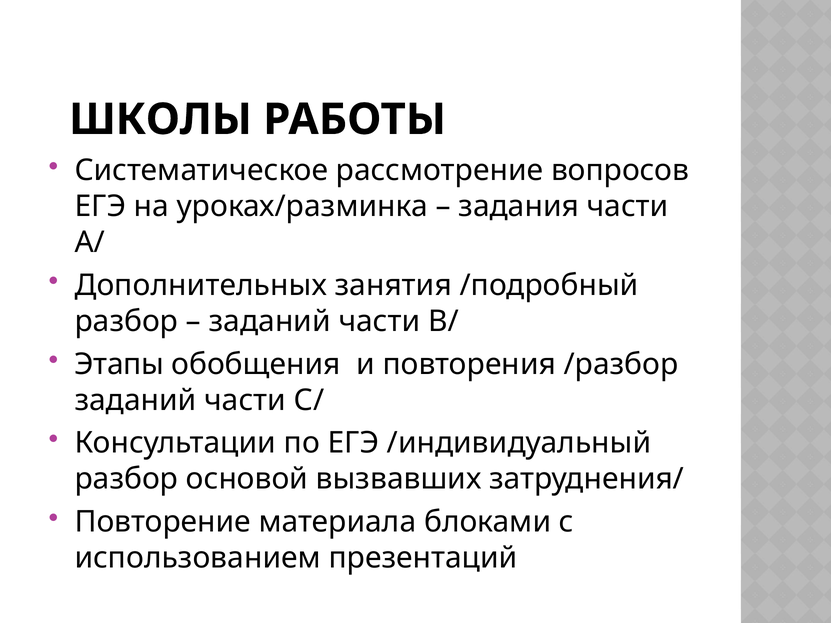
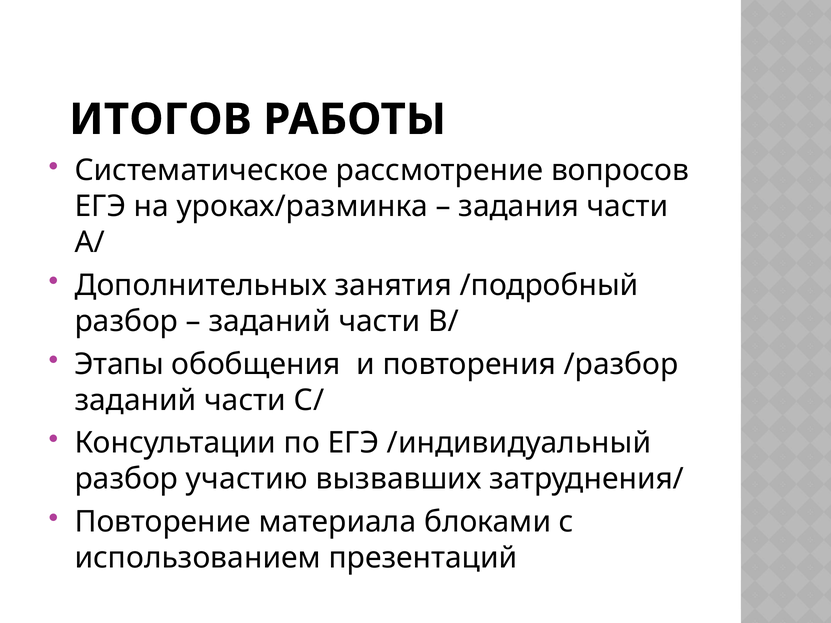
ШКОЛЫ: ШКОЛЫ -> ИТОГОВ
основой: основой -> участию
